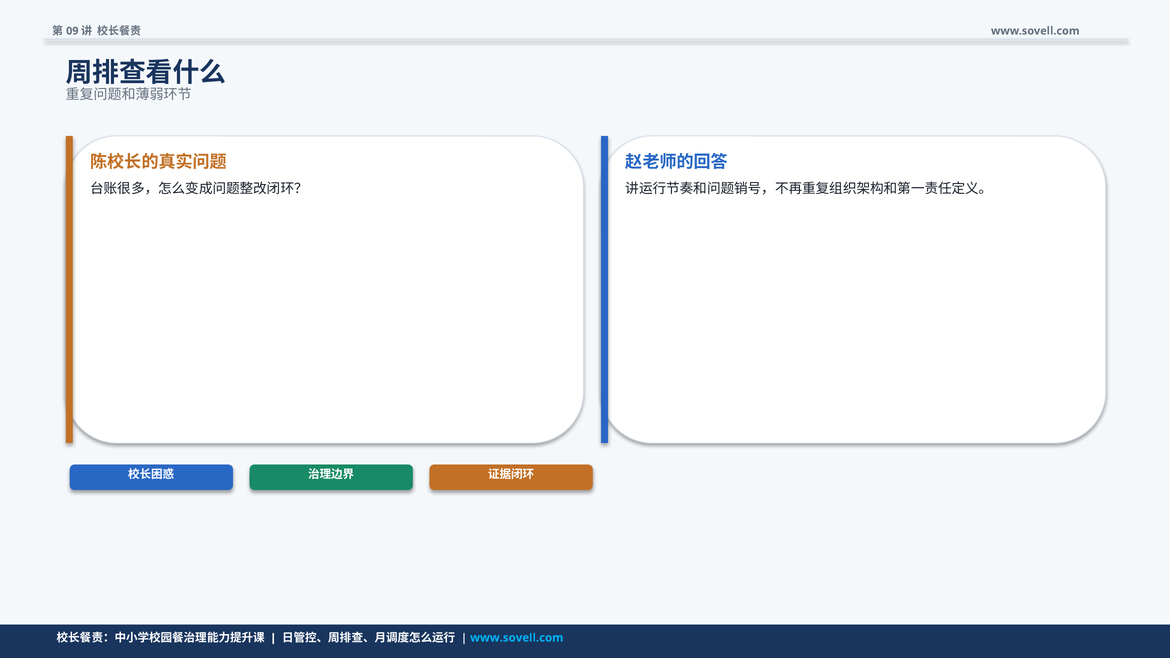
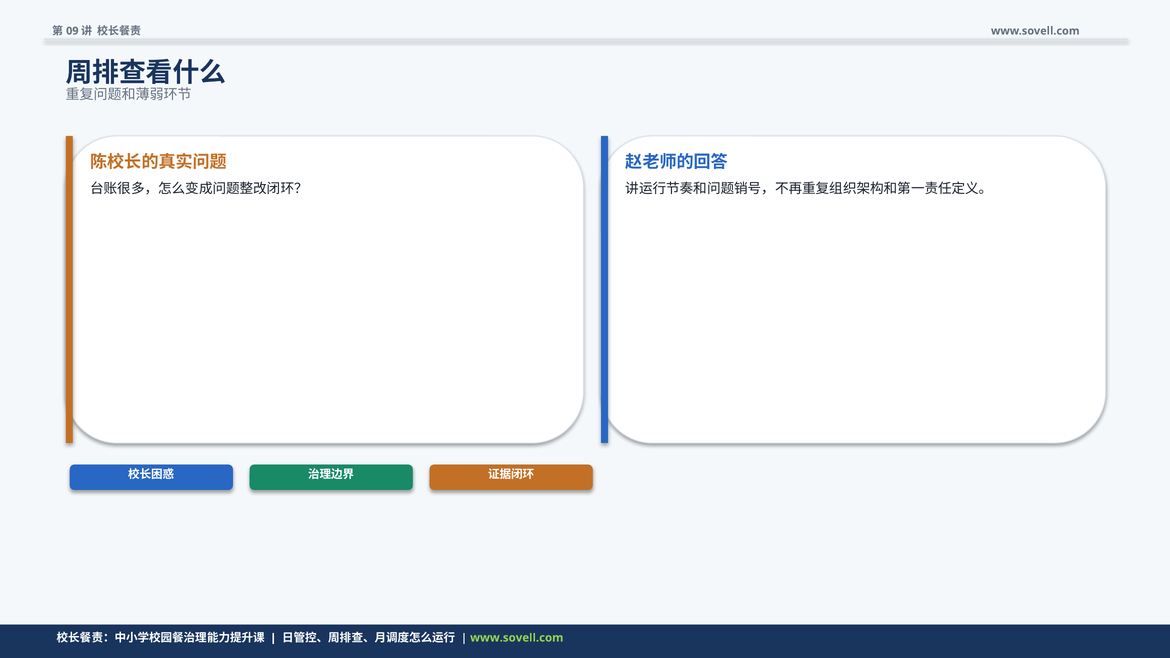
www.sovell.com at (517, 638) colour: light blue -> light green
